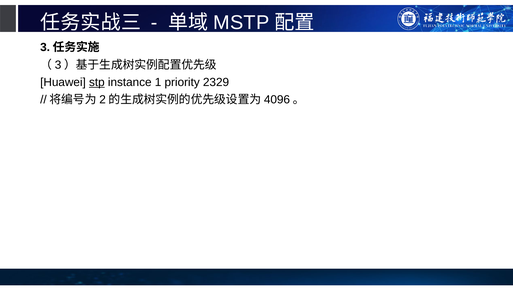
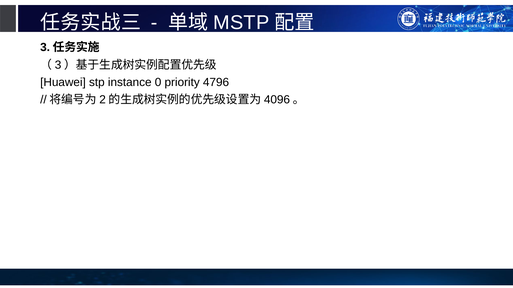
stp underline: present -> none
1: 1 -> 0
2329: 2329 -> 4796
